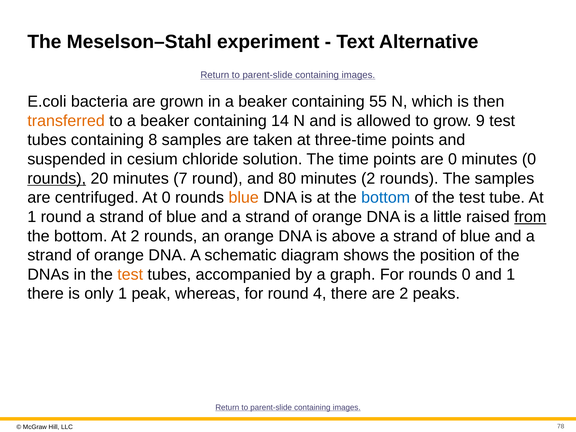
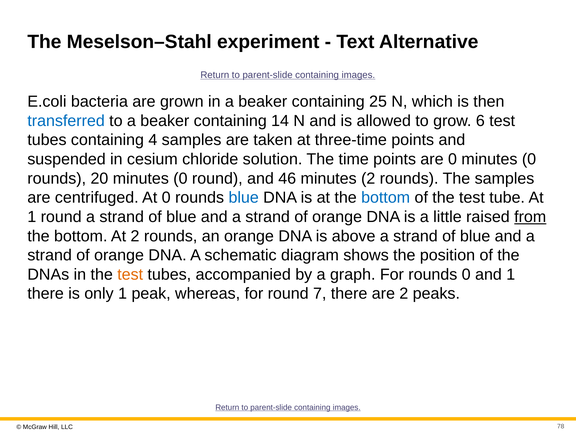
55: 55 -> 25
transferred colour: orange -> blue
9: 9 -> 6
8: 8 -> 4
rounds at (57, 178) underline: present -> none
20 minutes 7: 7 -> 0
80: 80 -> 46
blue at (244, 198) colour: orange -> blue
4: 4 -> 7
